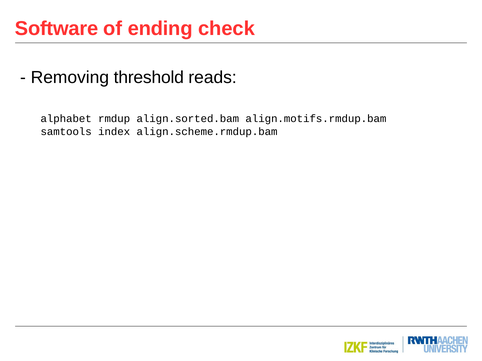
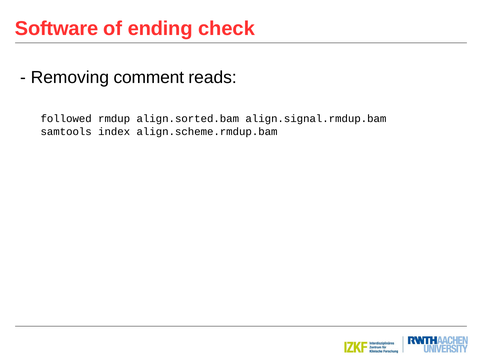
threshold: threshold -> comment
alphabet: alphabet -> followed
align.motifs.rmdup.bam: align.motifs.rmdup.bam -> align.signal.rmdup.bam
